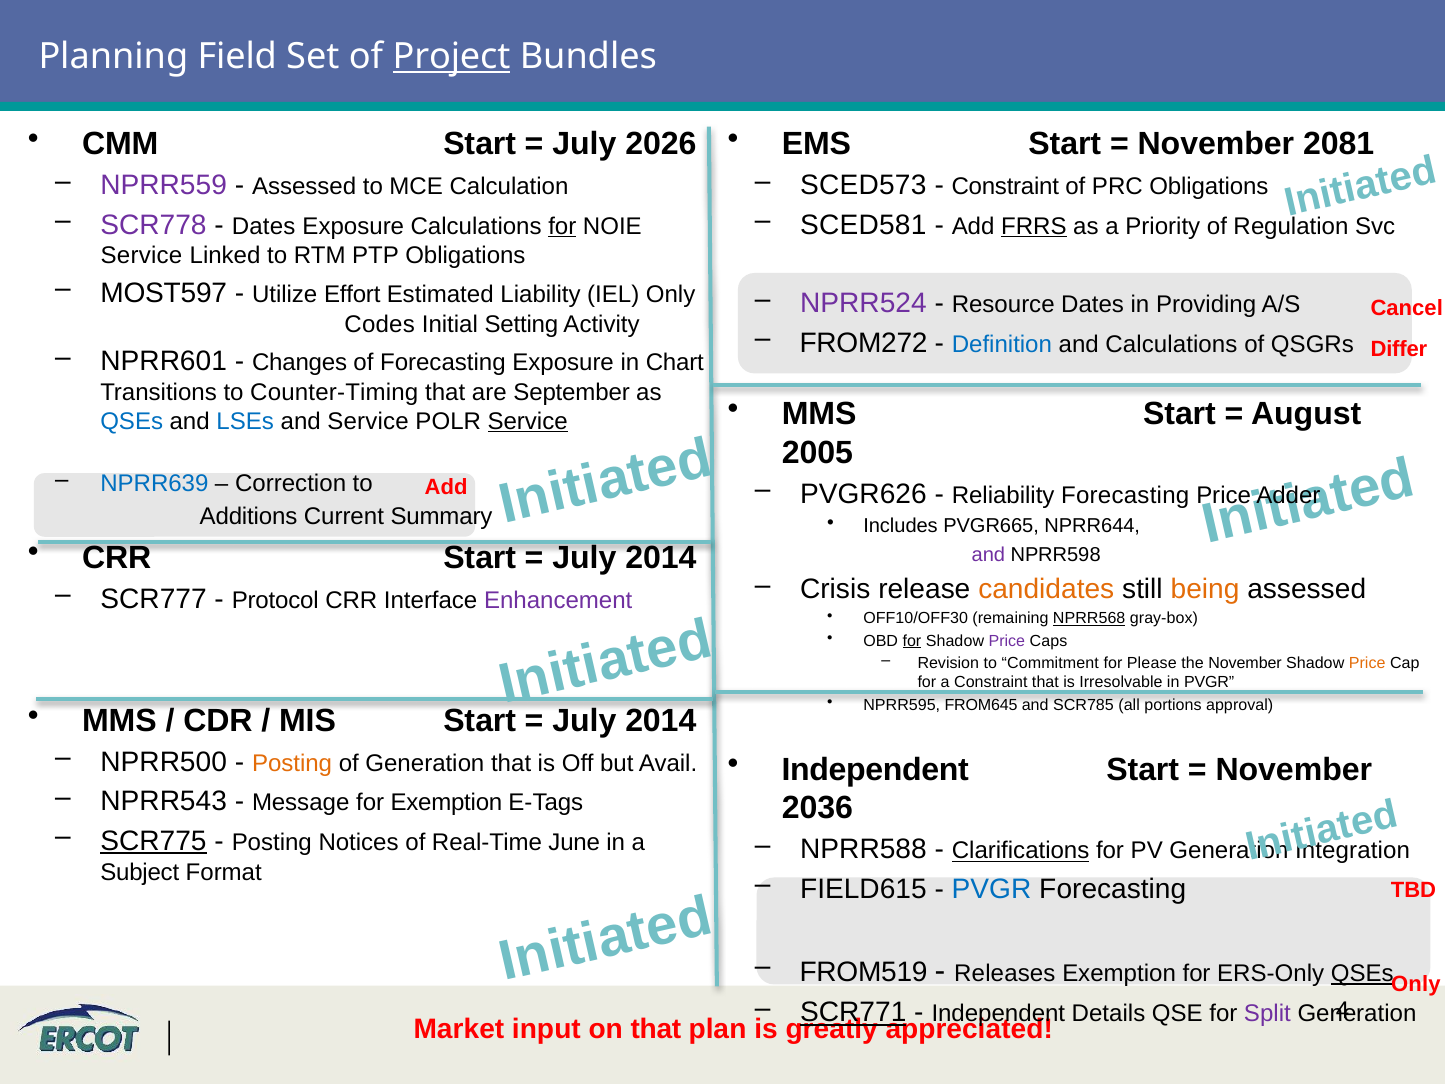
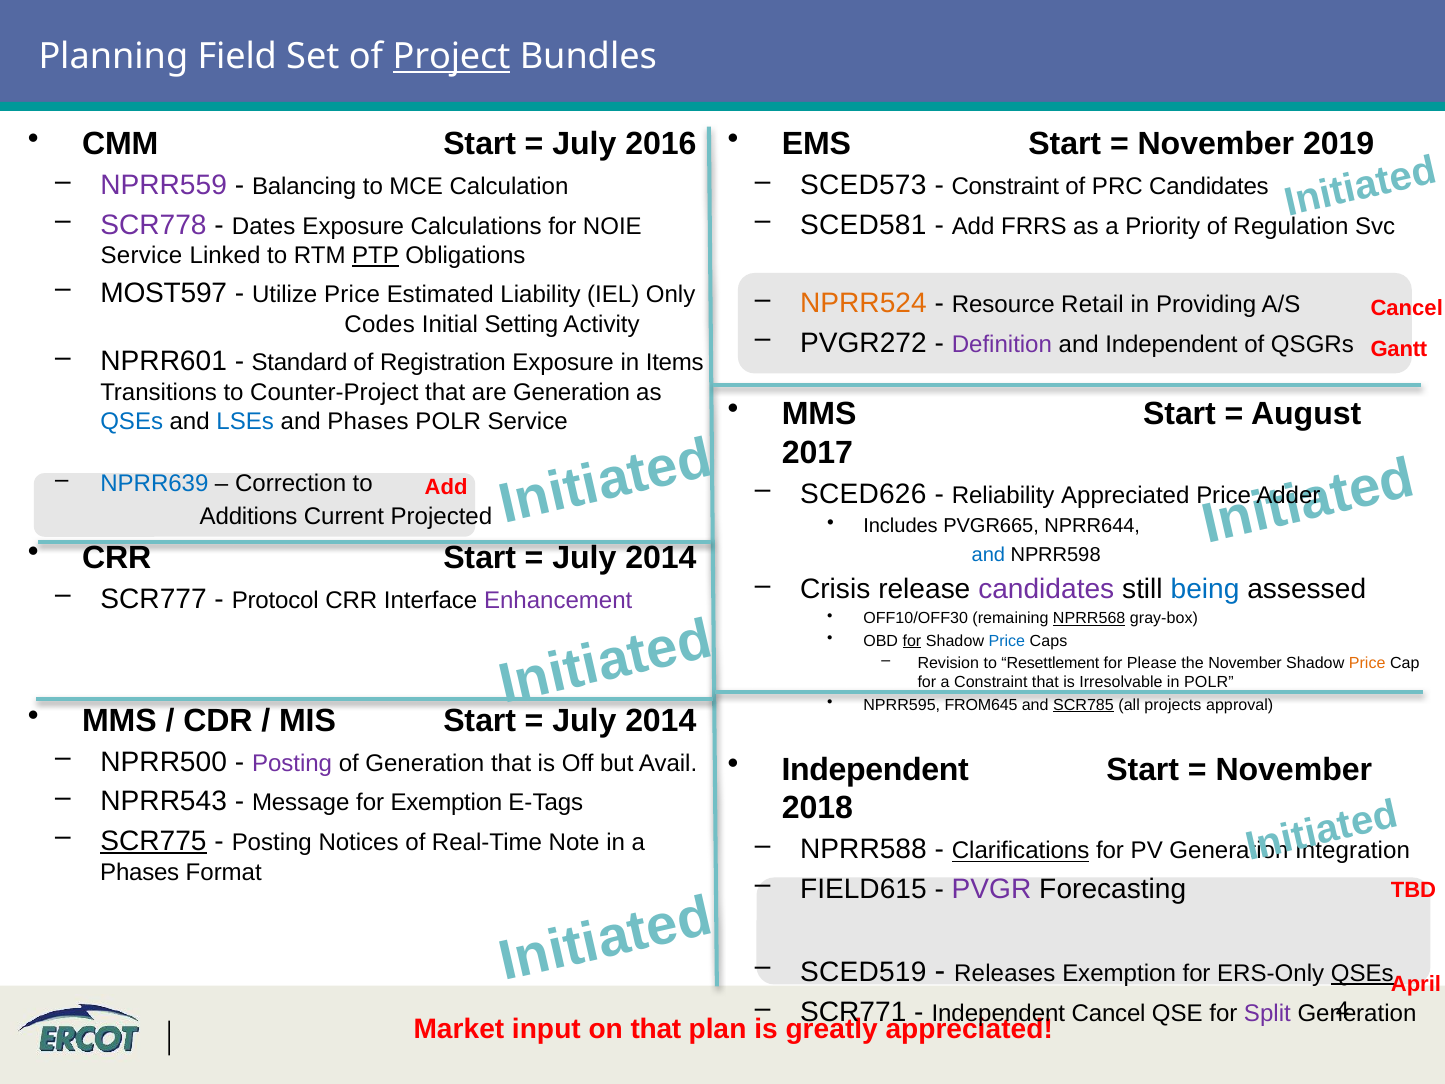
2081: 2081 -> 2019
2026: 2026 -> 2016
PRC Obligations: Obligations -> Candidates
Assessed at (304, 187): Assessed -> Balancing
for at (562, 226) underline: present -> none
FRRS underline: present -> none
PTP underline: none -> present
Utilize Effort: Effort -> Price
NPRR524 colour: purple -> orange
Resource Dates: Dates -> Retail
FROM272: FROM272 -> PVGR272
Definition colour: blue -> purple
and Calculations: Calculations -> Independent
Differ: Differ -> Gantt
Changes: Changes -> Standard
of Forecasting: Forecasting -> Registration
Chart: Chart -> Items
Counter-Timing: Counter-Timing -> Counter-Project
are September: September -> Generation
and Service: Service -> Phases
Service at (528, 421) underline: present -> none
2005: 2005 -> 2017
PVGR626: PVGR626 -> SCED626
Reliability Forecasting: Forecasting -> Appreciated
Summary: Summary -> Projected
and at (988, 554) colour: purple -> blue
candidates at (1046, 589) colour: orange -> purple
being colour: orange -> blue
Price at (1007, 641) colour: purple -> blue
Commitment: Commitment -> Resettlement
in PVGR: PVGR -> POLR
SCR785 underline: none -> present
portions: portions -> projects
Posting at (292, 763) colour: orange -> purple
2036: 2036 -> 2018
June: June -> Note
Subject at (140, 872): Subject -> Phases
PVGR at (992, 889) colour: blue -> purple
FROM519: FROM519 -> SCED519
Only at (1416, 984): Only -> April
SCR771 underline: present -> none
Details at (1108, 1014): Details -> Cancel
